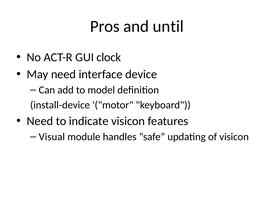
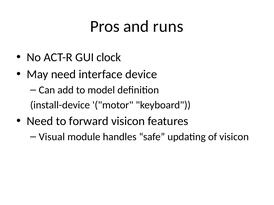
until: until -> runs
indicate: indicate -> forward
